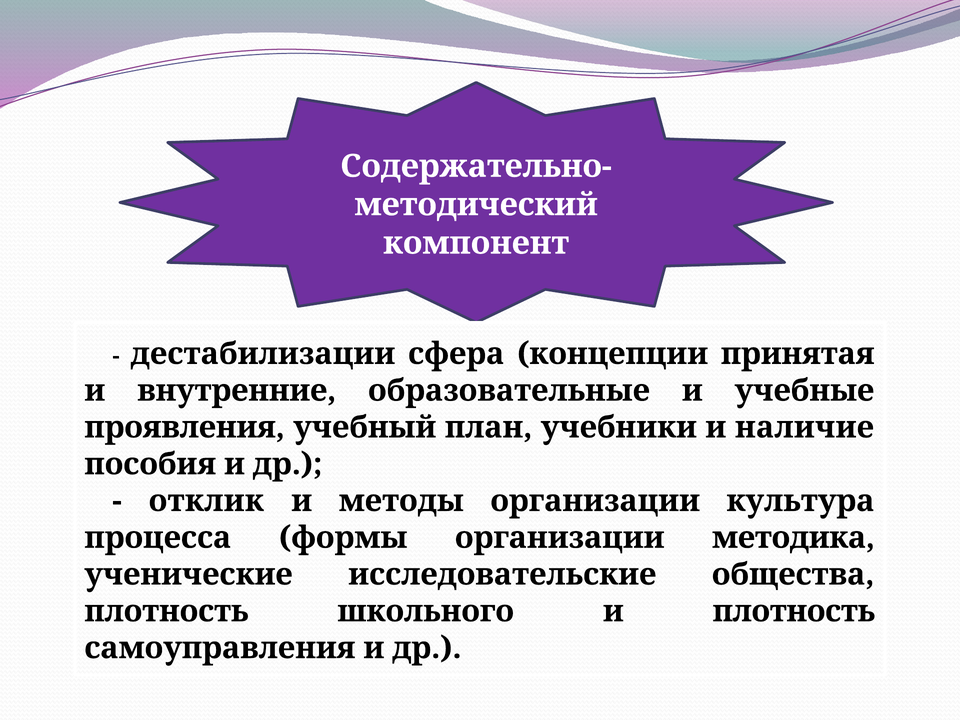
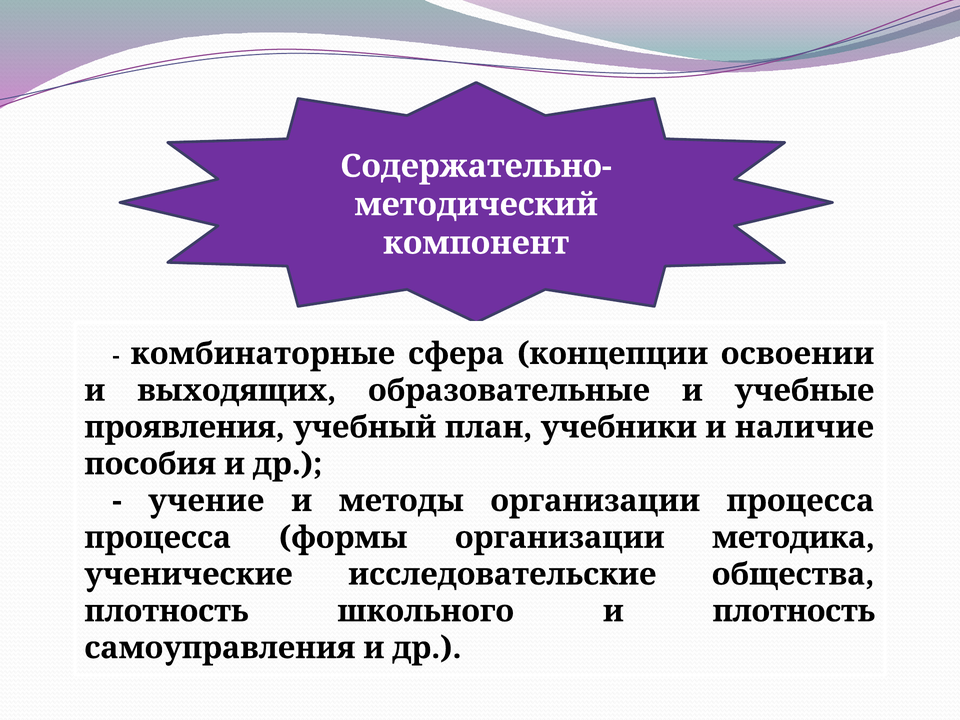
дестабилизации: дестабилизации -> комбинаторные
принятая: принятая -> освоении
внутренние: внутренние -> выходящих
отклик: отклик -> учение
организации культура: культура -> процесса
